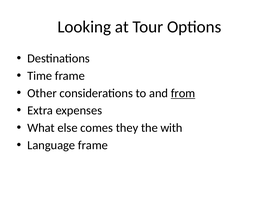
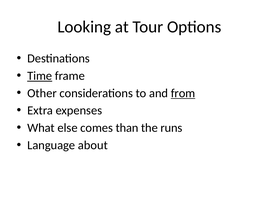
Time underline: none -> present
they: they -> than
with: with -> runs
Language frame: frame -> about
